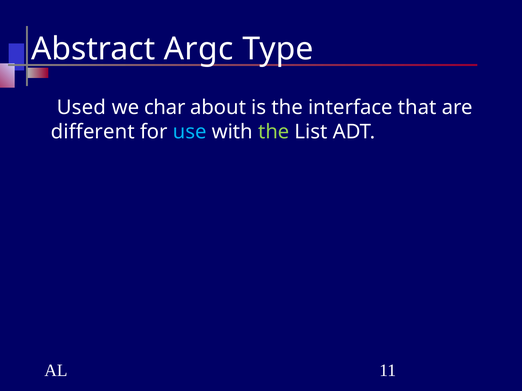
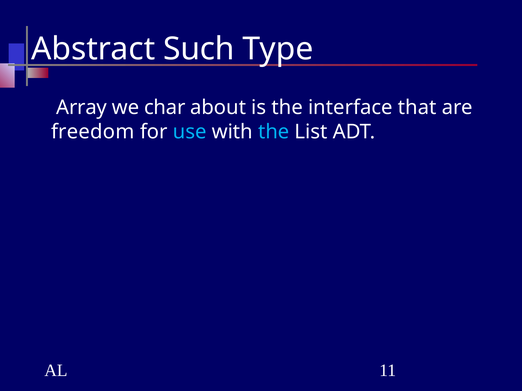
Argc: Argc -> Such
Used: Used -> Array
different: different -> freedom
the at (274, 132) colour: light green -> light blue
